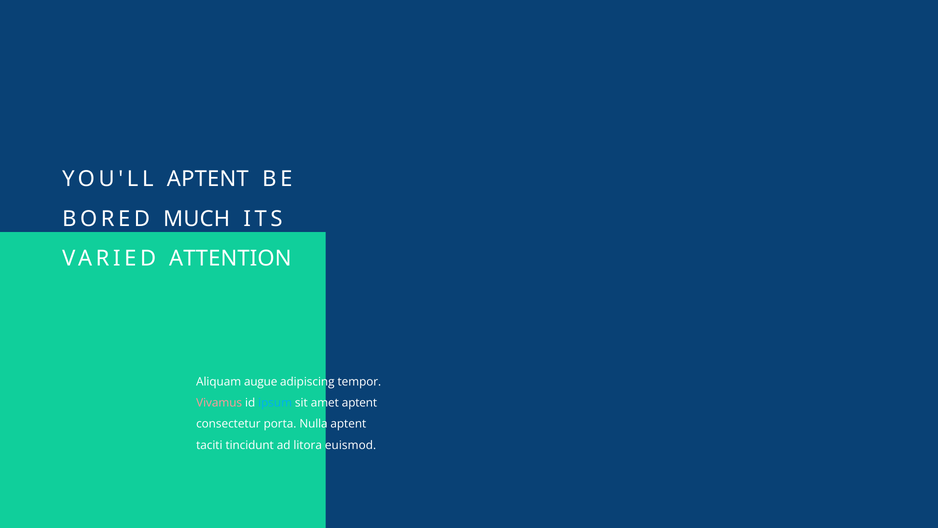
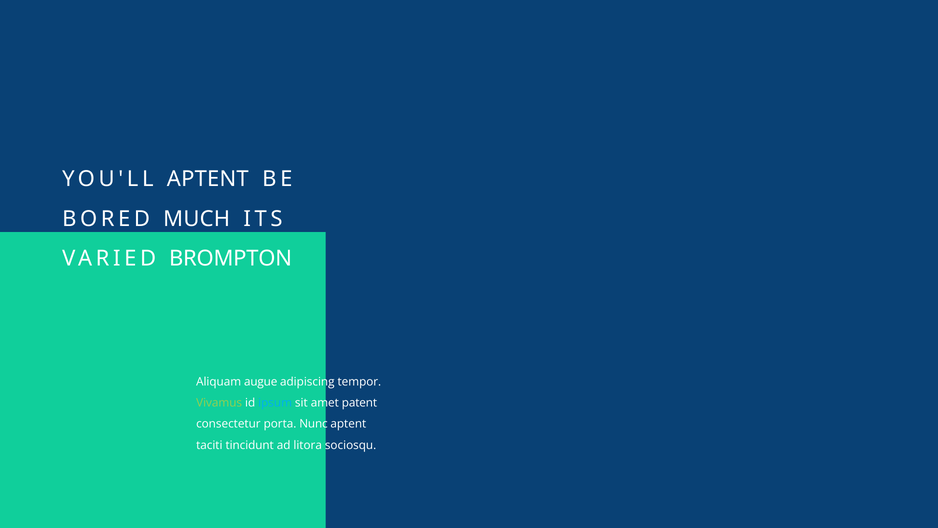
ATTENTION: ATTENTION -> BROMPTON
Vivamus colour: pink -> light green
amet aptent: aptent -> patent
Nulla: Nulla -> Nunc
euismod: euismod -> sociosqu
